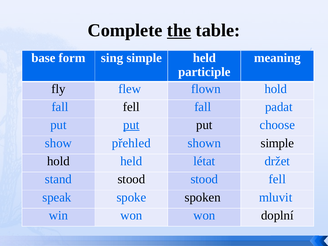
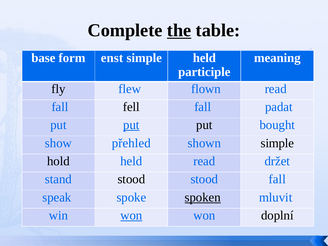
sing: sing -> enst
flown hold: hold -> read
choose: choose -> bought
held létat: létat -> read
stood fell: fell -> fall
spoken underline: none -> present
won at (131, 215) underline: none -> present
